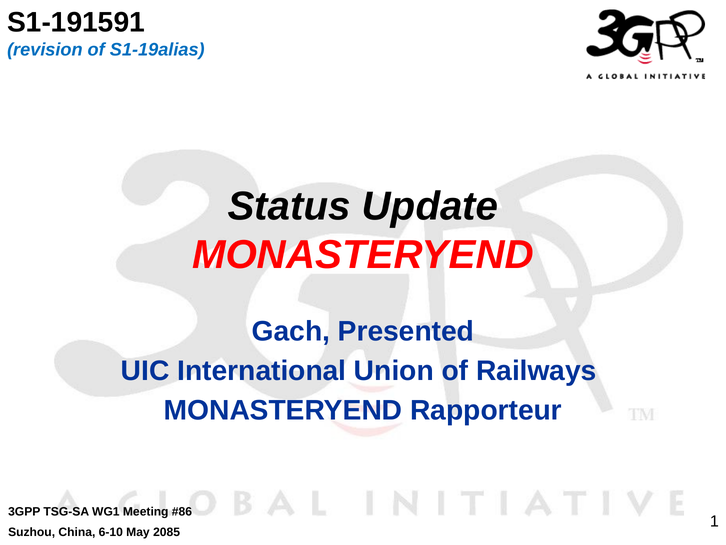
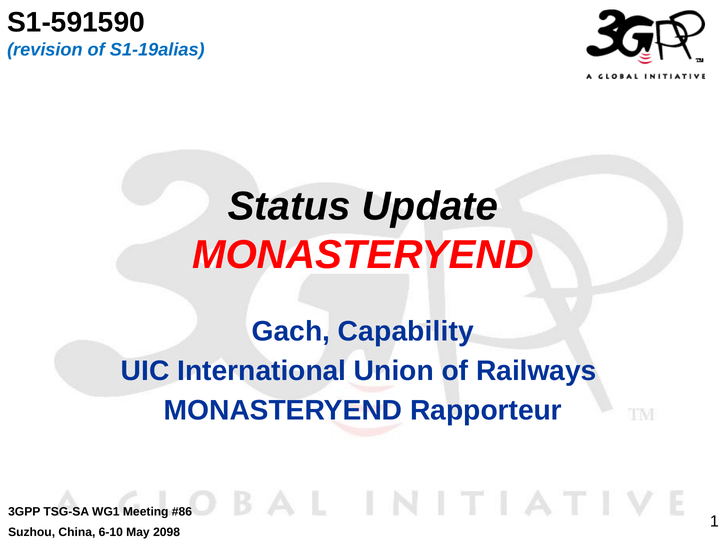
S1-191591: S1-191591 -> S1-591590
Presented: Presented -> Capability
2085: 2085 -> 2098
